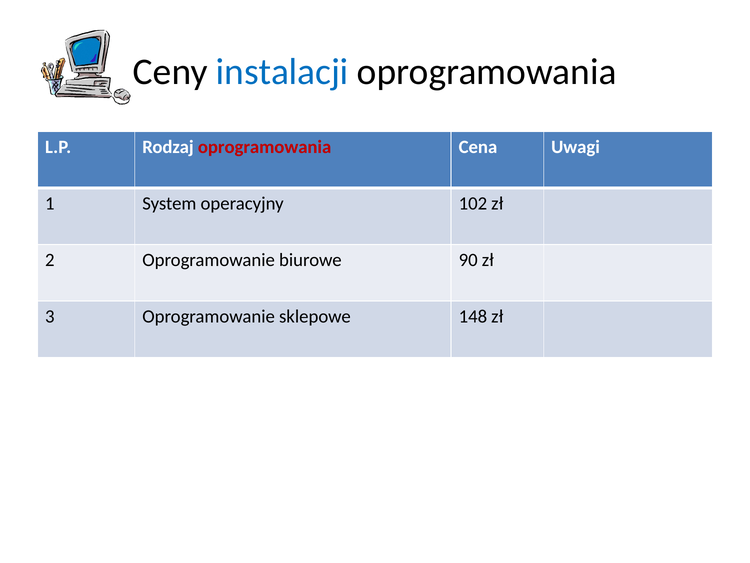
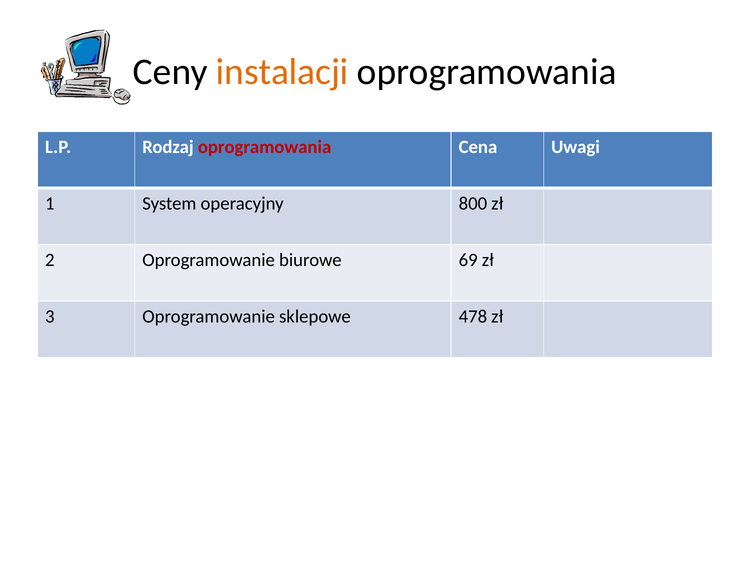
instalacji colour: blue -> orange
102: 102 -> 800
90: 90 -> 69
148: 148 -> 478
